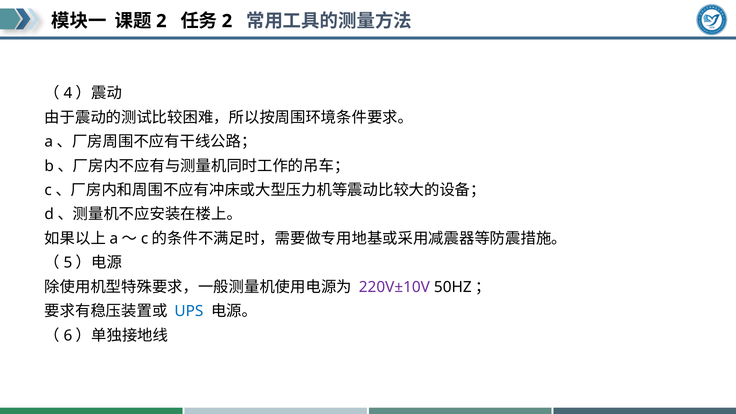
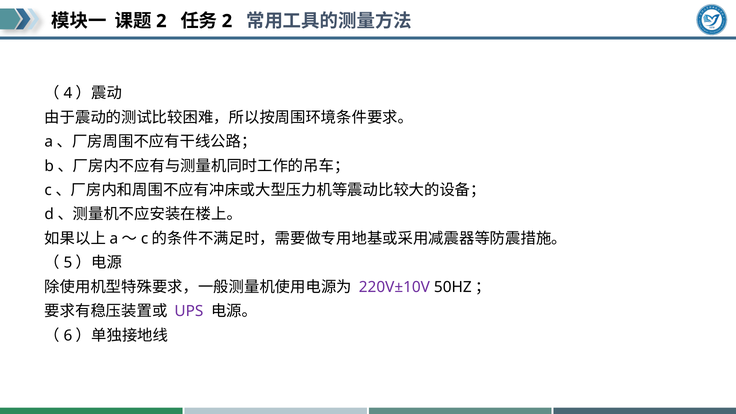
UPS colour: blue -> purple
